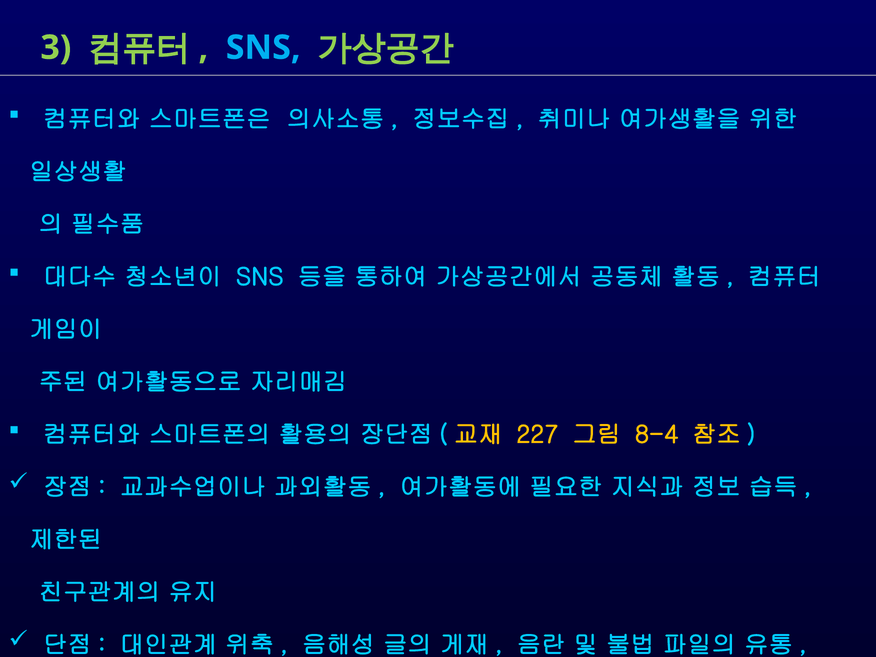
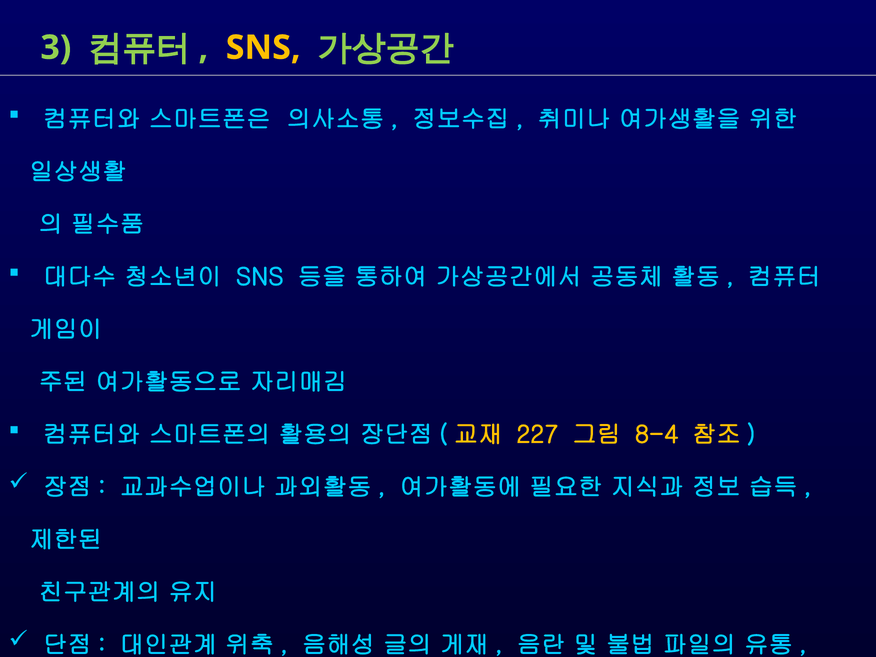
SNS at (263, 48) colour: light blue -> yellow
